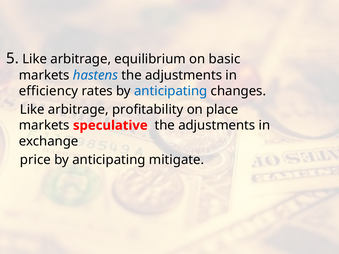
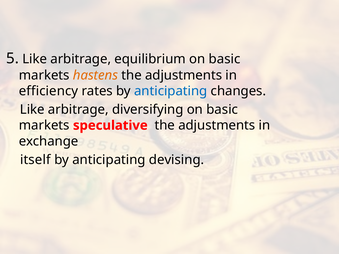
hastens colour: blue -> orange
profitability: profitability -> diversifying
place at (222, 110): place -> basic
price: price -> itself
mitigate: mitigate -> devising
